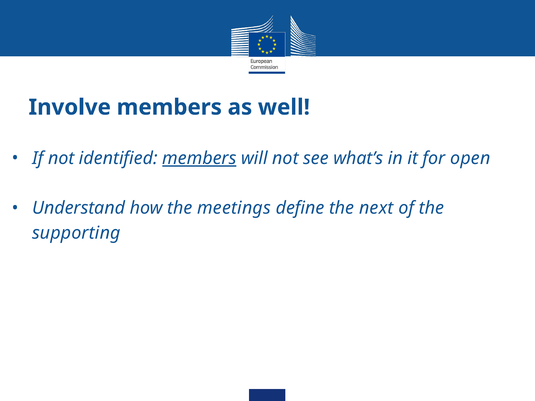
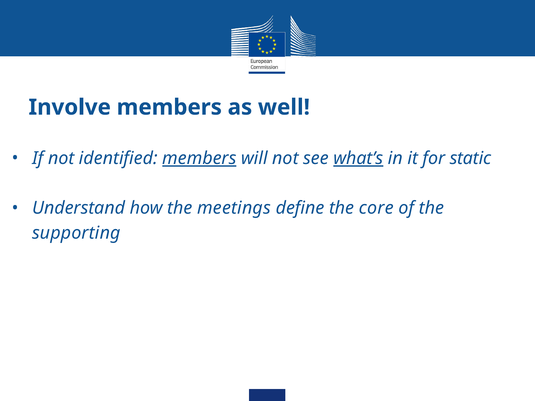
what’s underline: none -> present
open: open -> static
next: next -> core
